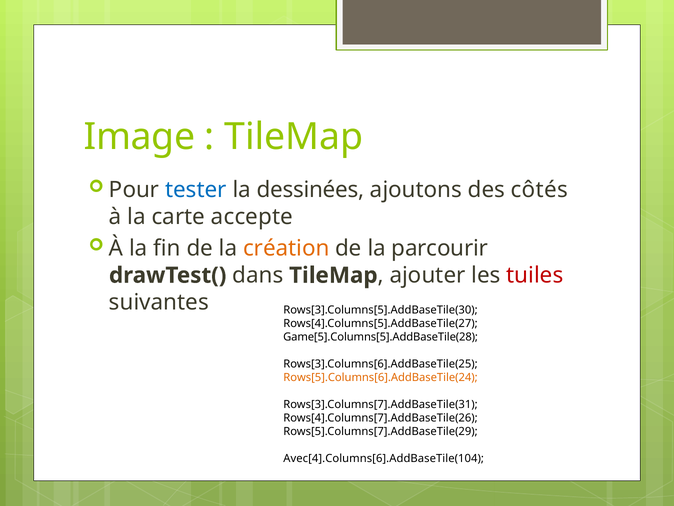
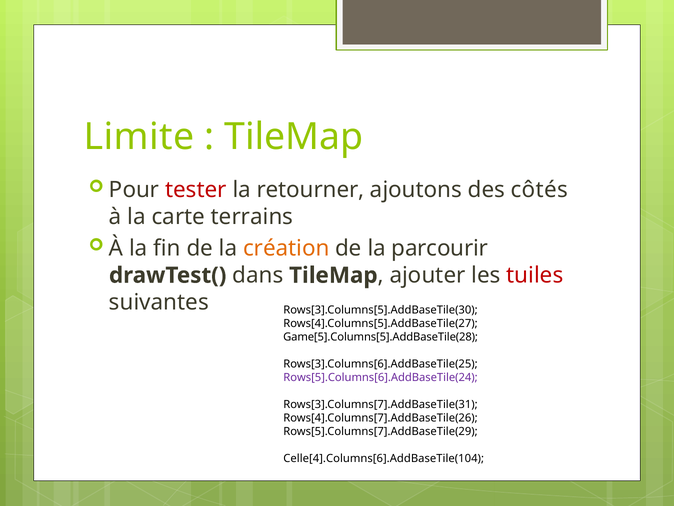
Image: Image -> Limite
tester colour: blue -> red
dessinées: dessinées -> retourner
accepte: accepte -> terrains
Rows[5].Columns[6].AddBaseTile(24 colour: orange -> purple
Avec[4].Columns[6].AddBaseTile(104: Avec[4].Columns[6].AddBaseTile(104 -> Celle[4].Columns[6].AddBaseTile(104
